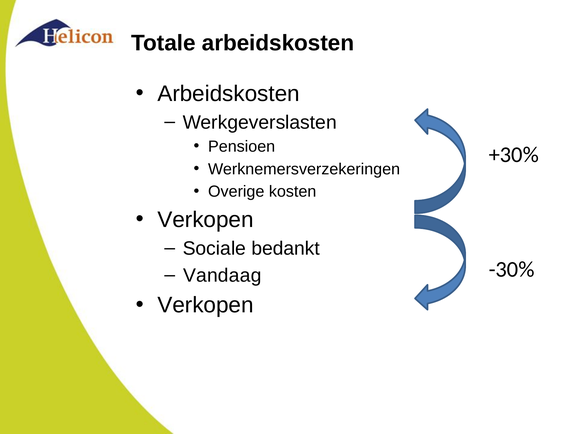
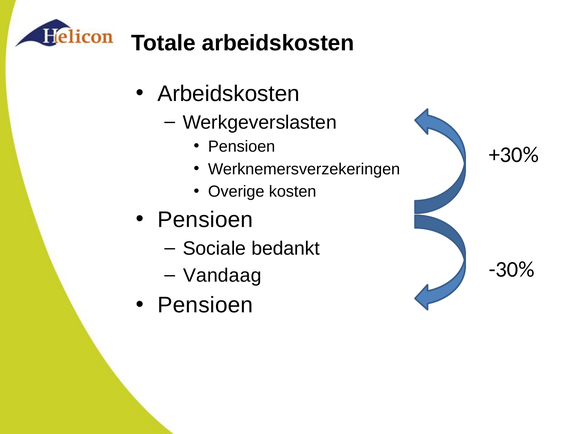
Verkopen at (206, 220): Verkopen -> Pensioen
Verkopen at (206, 305): Verkopen -> Pensioen
